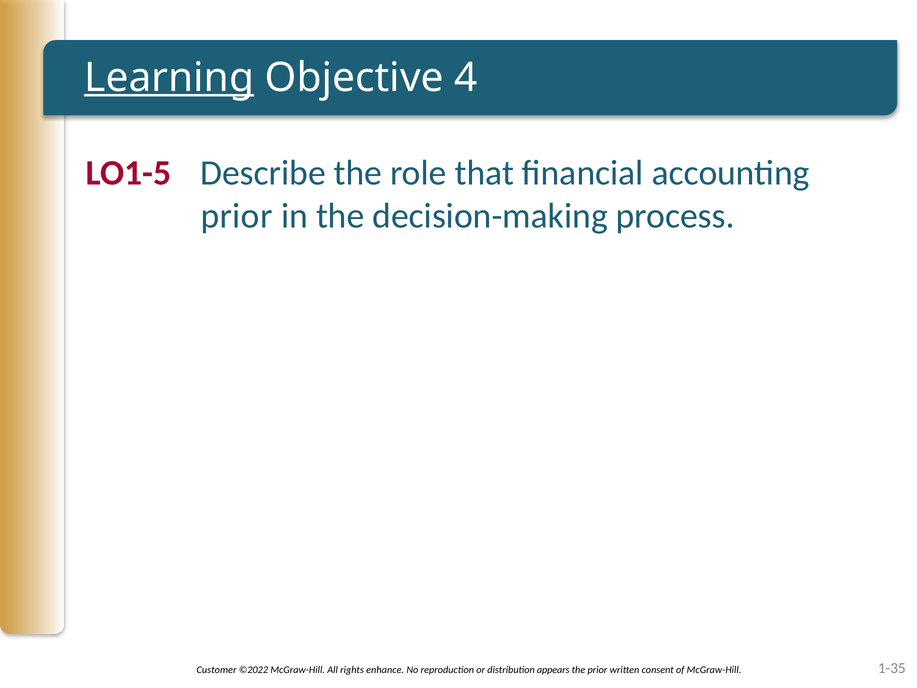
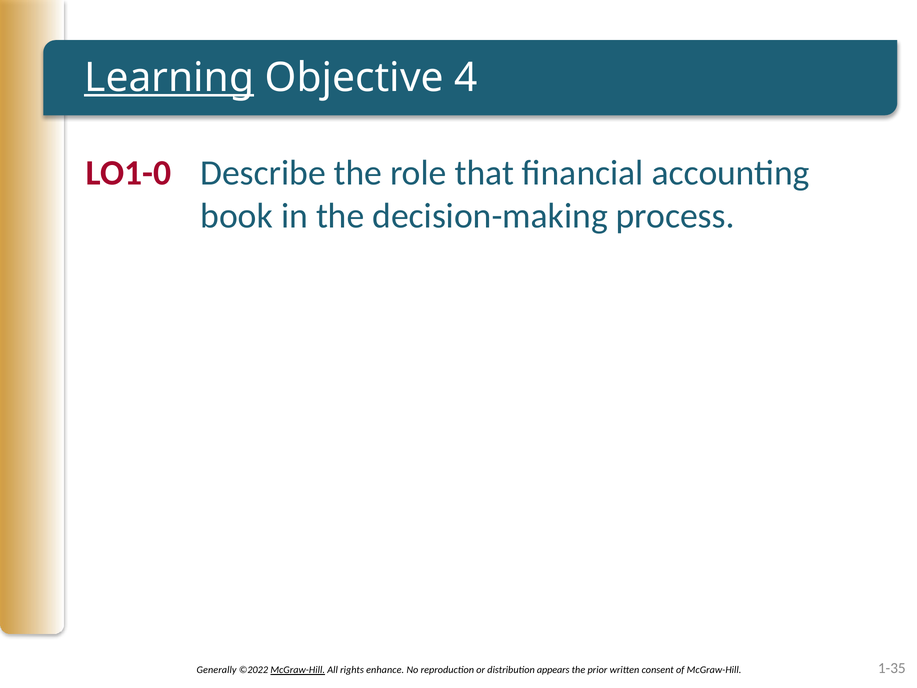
LO1-5: LO1-5 -> LO1-0
prior at (236, 216): prior -> book
Customer: Customer -> Generally
McGraw-Hill at (298, 670) underline: none -> present
